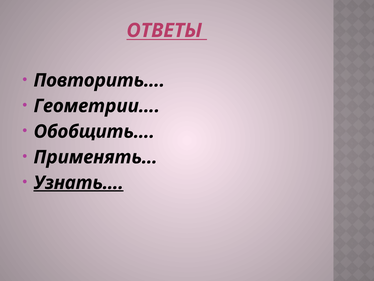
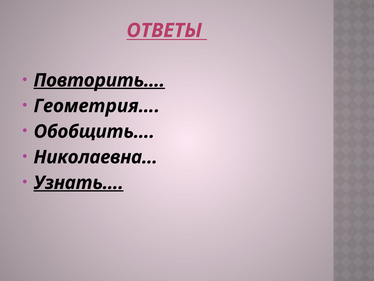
Повторить… underline: none -> present
Геометрии…: Геометрии… -> Геометрия…
Применять…: Применять… -> Николаевна…
